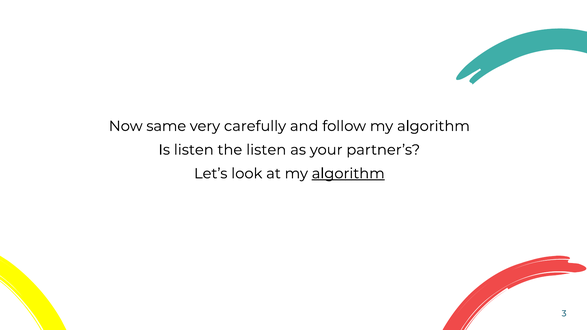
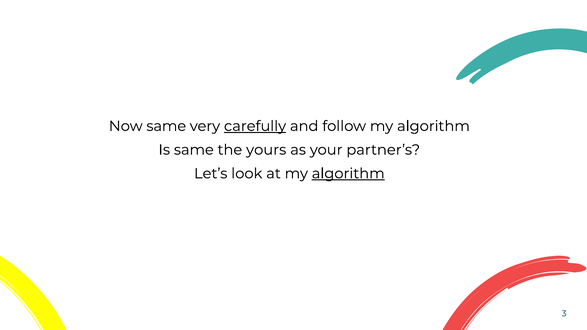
carefully underline: none -> present
Is listen: listen -> same
the listen: listen -> yours
